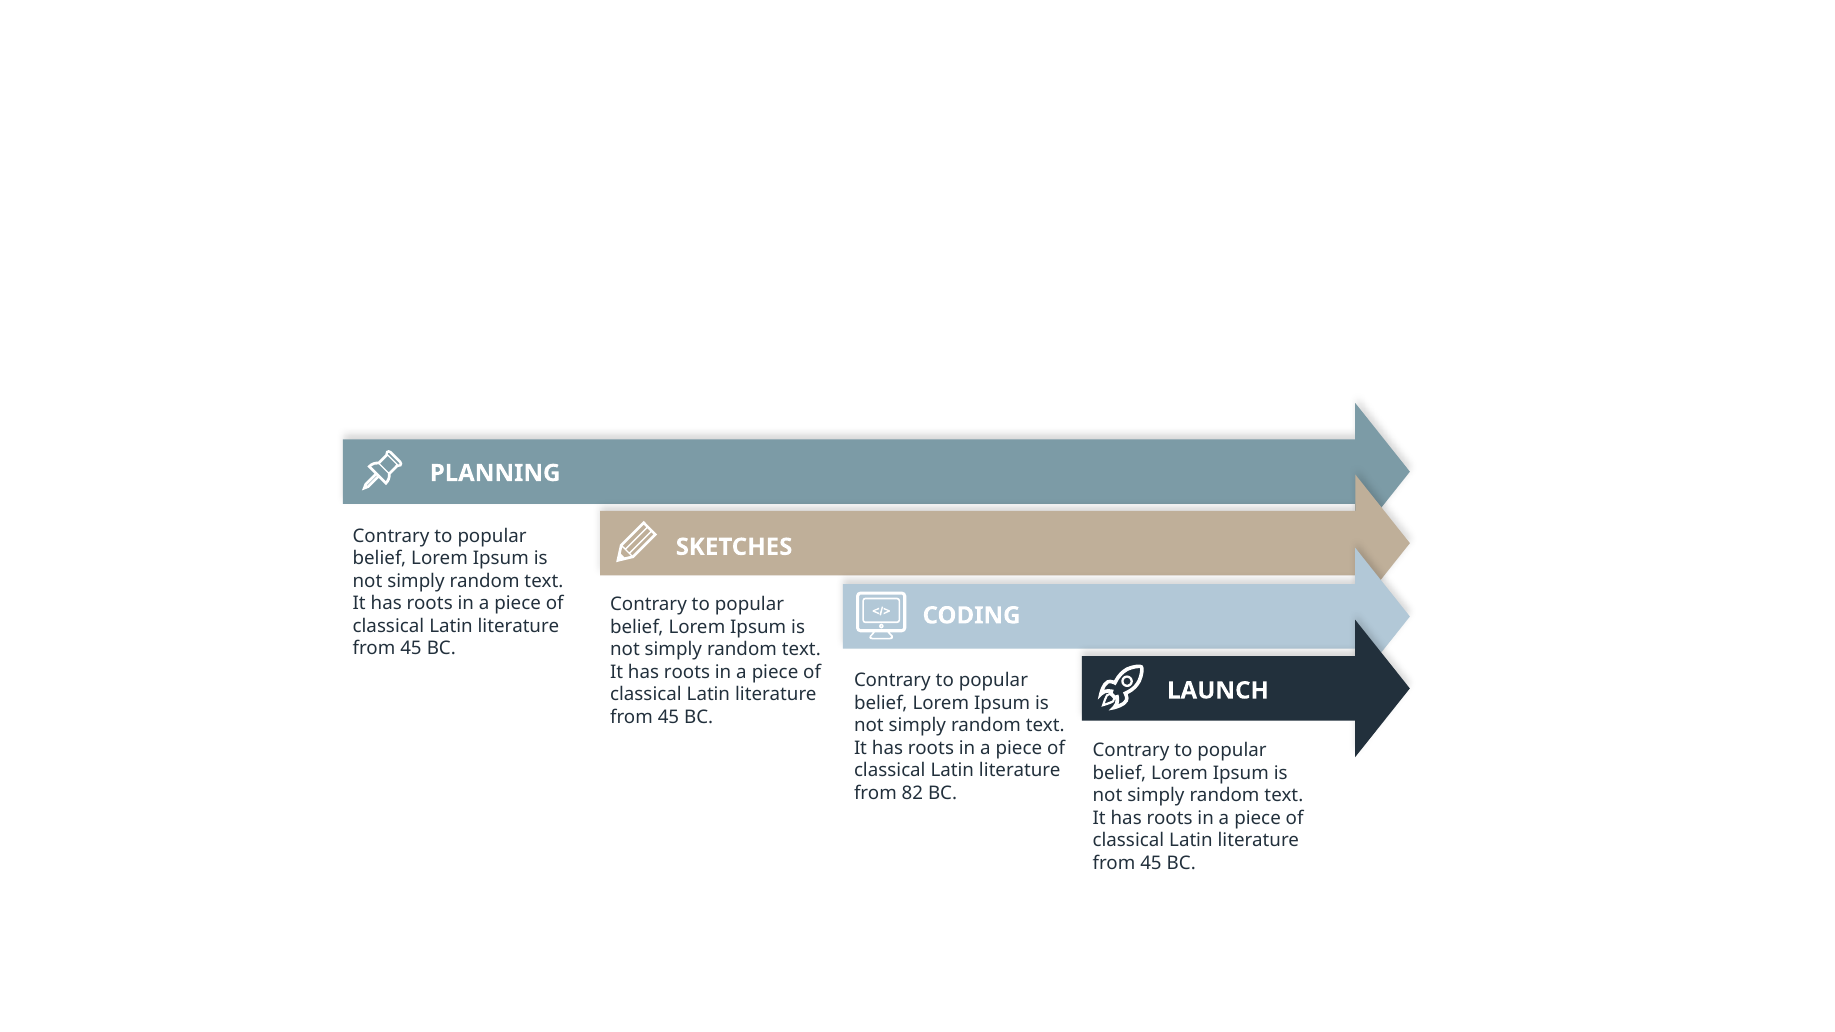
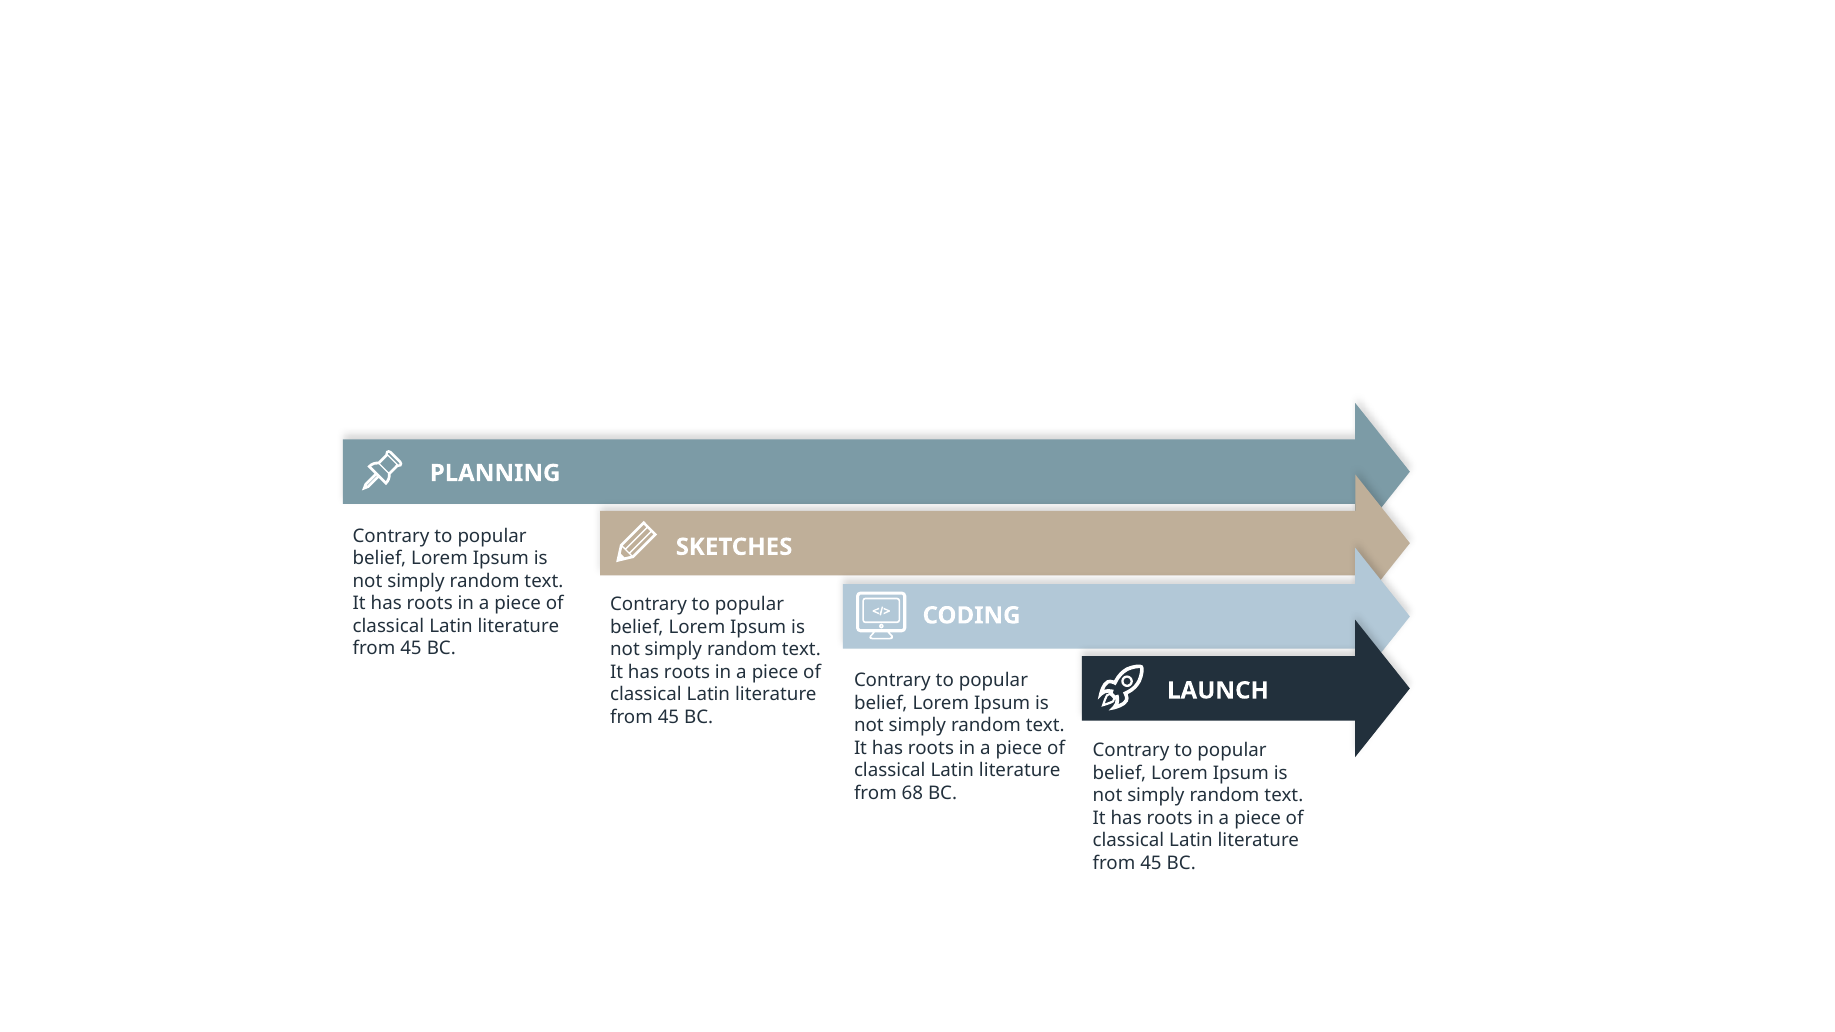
82: 82 -> 68
